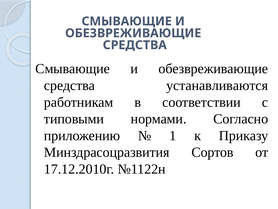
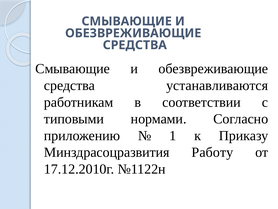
Сортов: Сортов -> Работу
